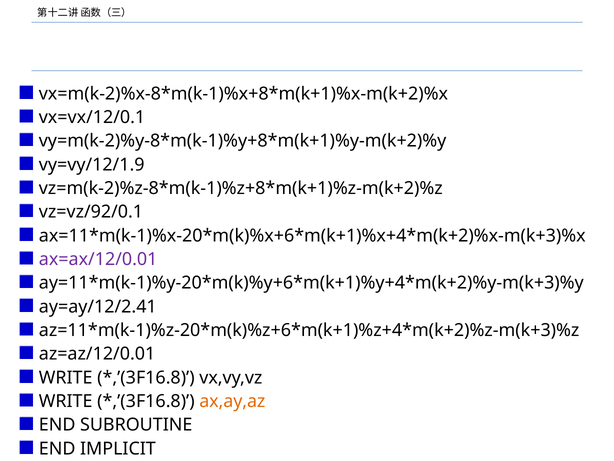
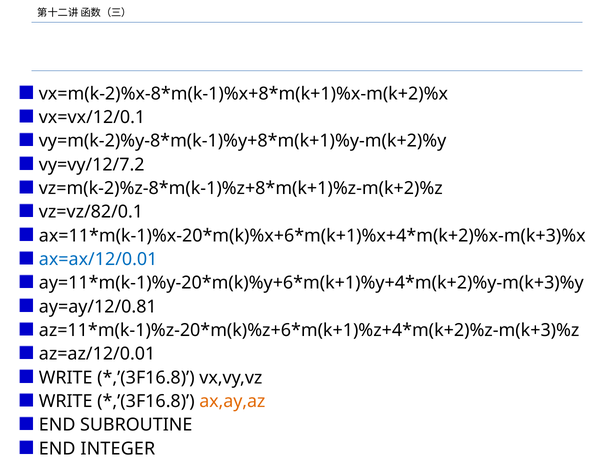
vy=vy/12/1.9: vy=vy/12/1.9 -> vy=vy/12/7.2
vz=vz/92/0.1: vz=vz/92/0.1 -> vz=vz/82/0.1
ax=ax/12/0.01 colour: purple -> blue
ay=ay/12/2.41: ay=ay/12/2.41 -> ay=ay/12/0.81
IMPLICIT: IMPLICIT -> INTEGER
